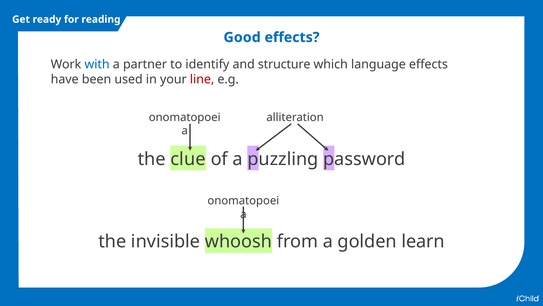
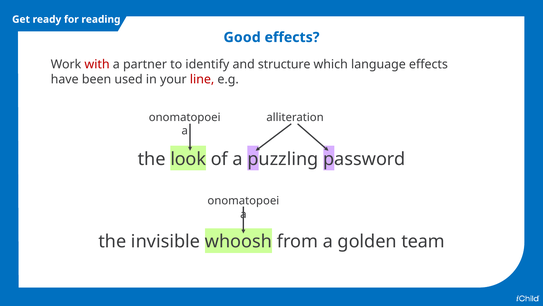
with colour: blue -> red
clue: clue -> look
learn: learn -> team
